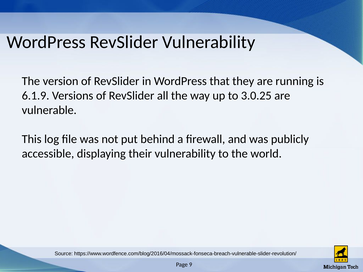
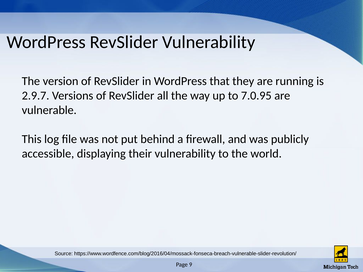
6.1.9: 6.1.9 -> 2.9.7
3.0.25: 3.0.25 -> 7.0.95
